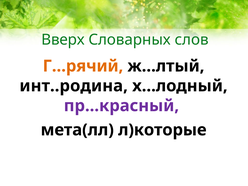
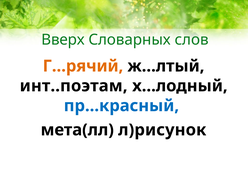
инт..родина: инт..родина -> инт..поэтам
пр…красный colour: purple -> blue
л)которые: л)которые -> л)рисунок
